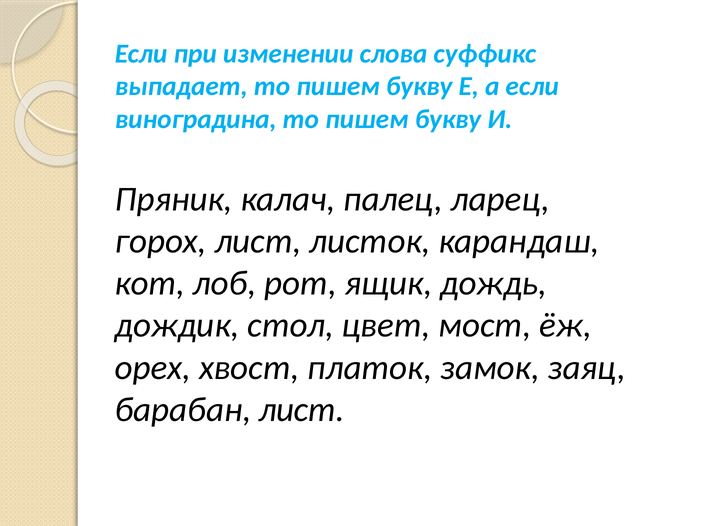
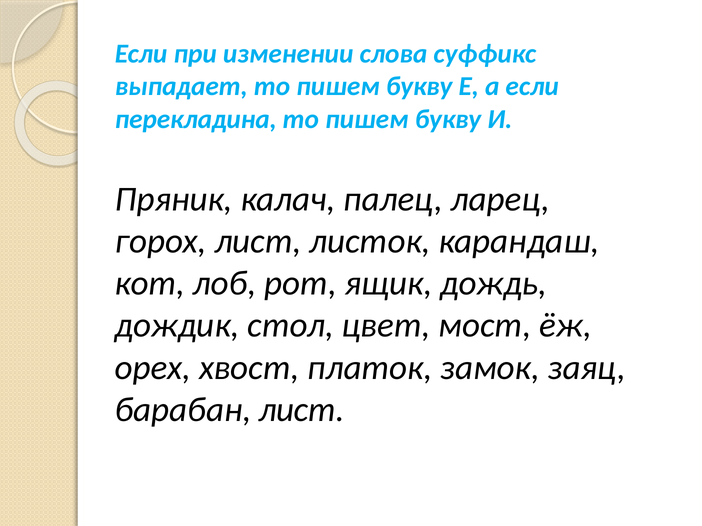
виноградина: виноградина -> перекладина
